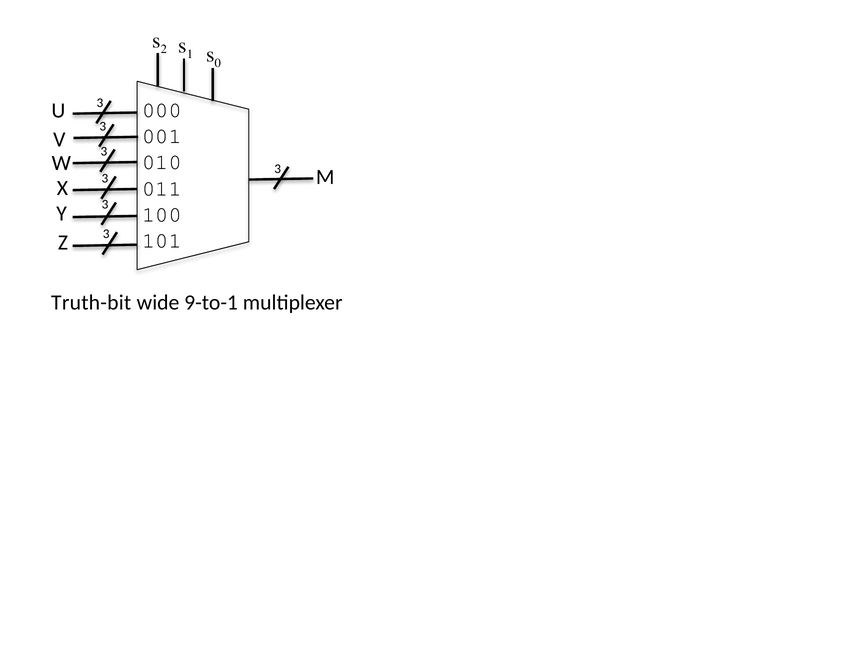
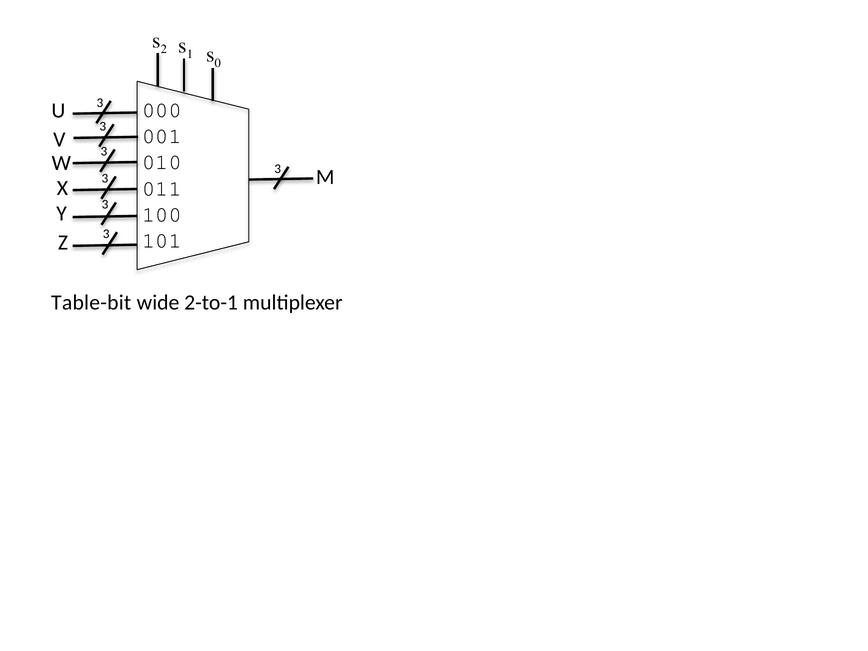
Truth-bit: Truth-bit -> Table-bit
9-to-1: 9-to-1 -> 2-to-1
